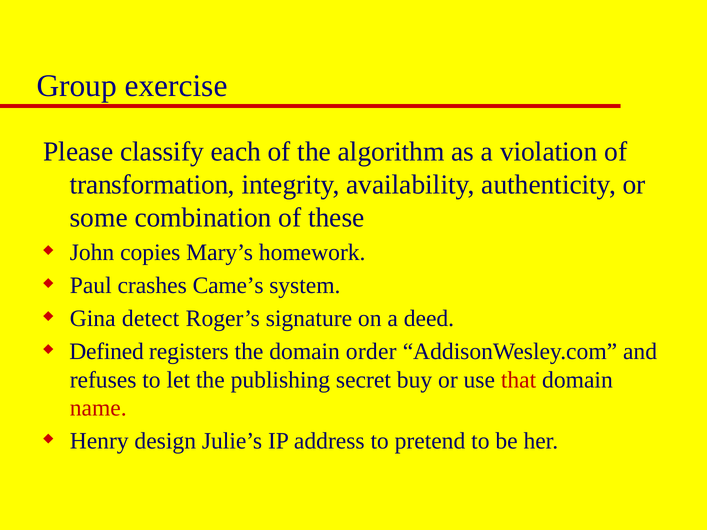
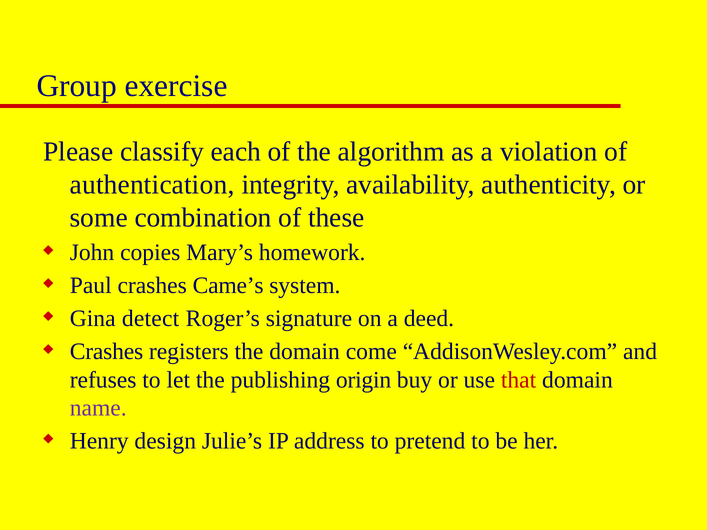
transformation: transformation -> authentication
Defined at (107, 352): Defined -> Crashes
order: order -> come
secret: secret -> origin
name colour: red -> purple
